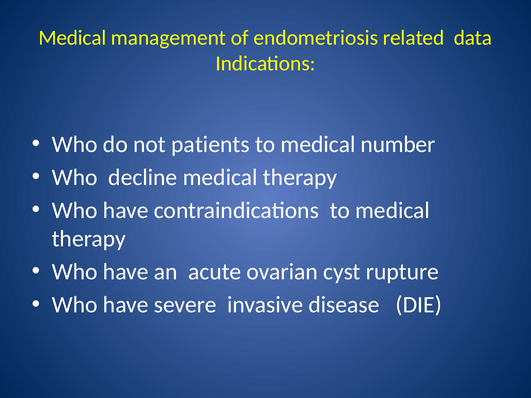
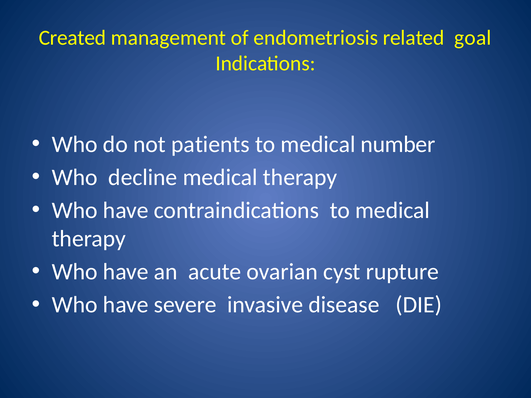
Medical at (72, 38): Medical -> Created
data: data -> goal
